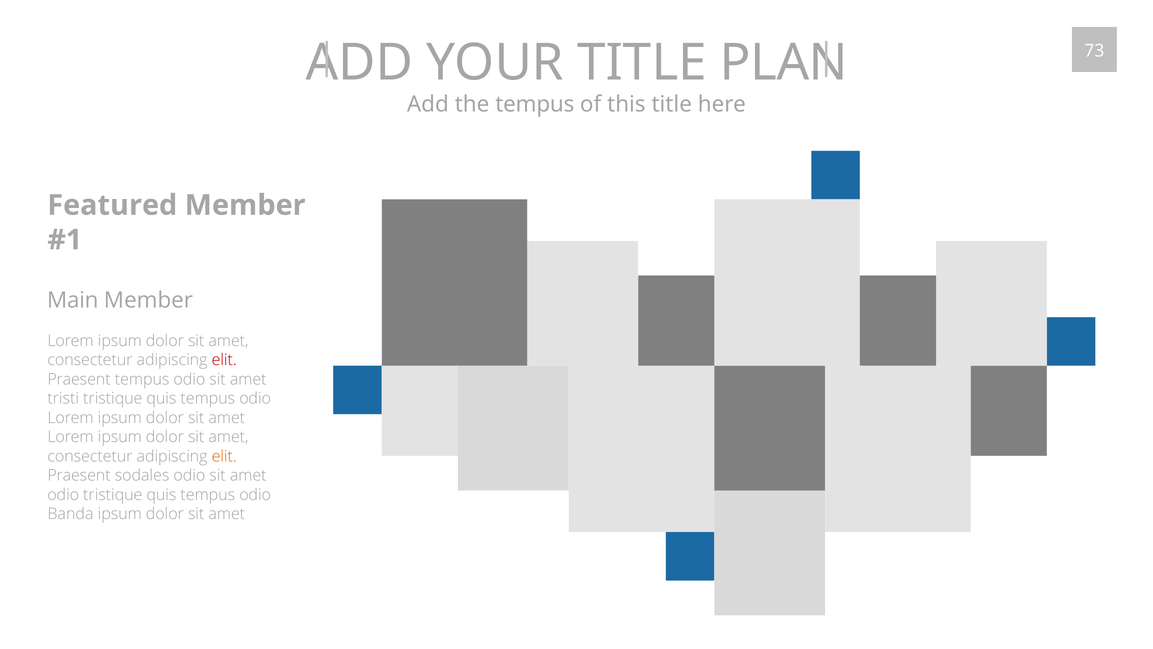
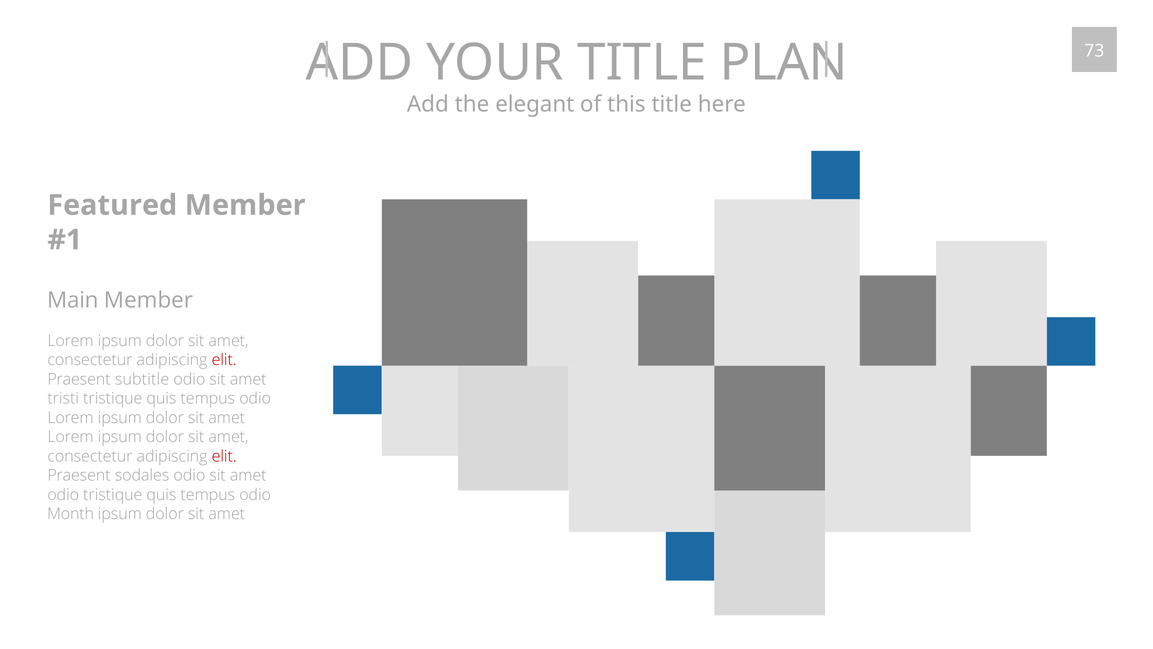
the tempus: tempus -> elegant
Praesent tempus: tempus -> subtitle
elit at (224, 456) colour: orange -> red
Banda: Banda -> Month
